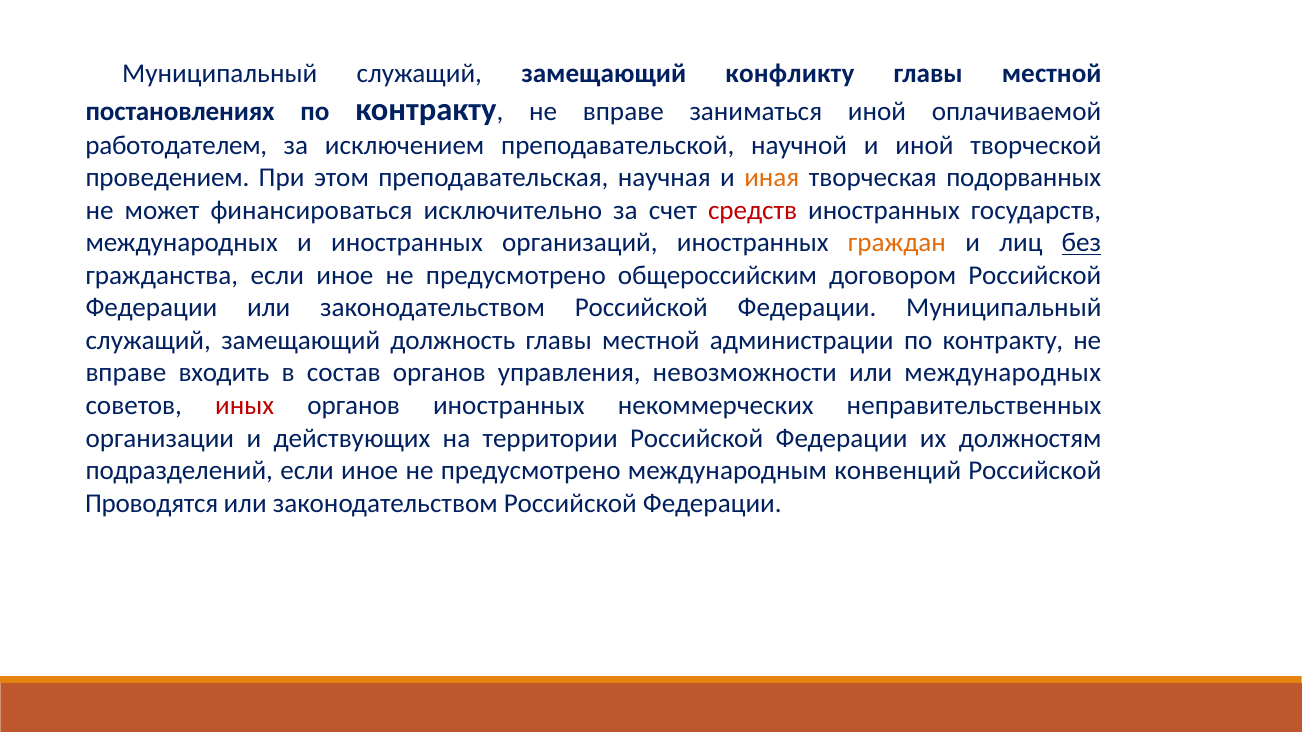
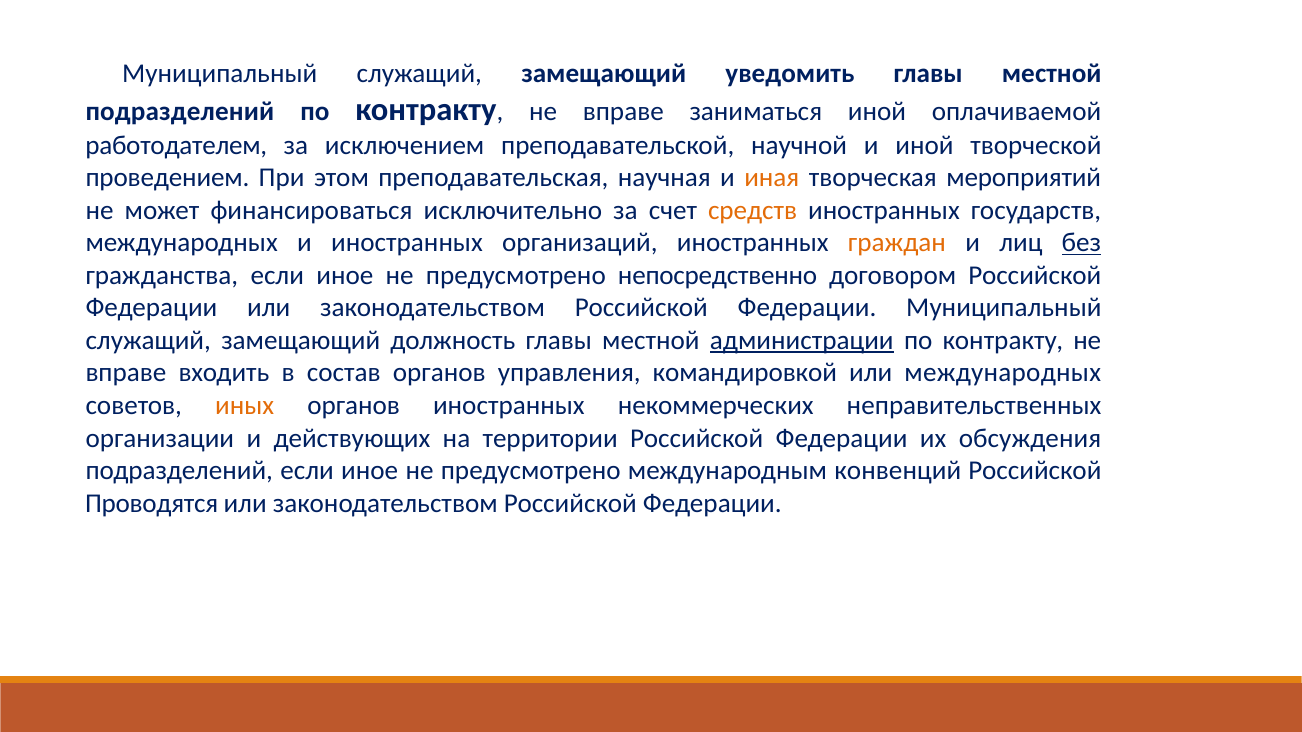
конфликту: конфликту -> уведомить
постановлениях at (180, 112): постановлениях -> подразделений
подорванных: подорванных -> мероприятий
средств colour: red -> orange
общероссийским: общероссийским -> непосредственно
администрации underline: none -> present
невозможности: невозможности -> командировкой
иных colour: red -> orange
должностям: должностям -> обсуждения
